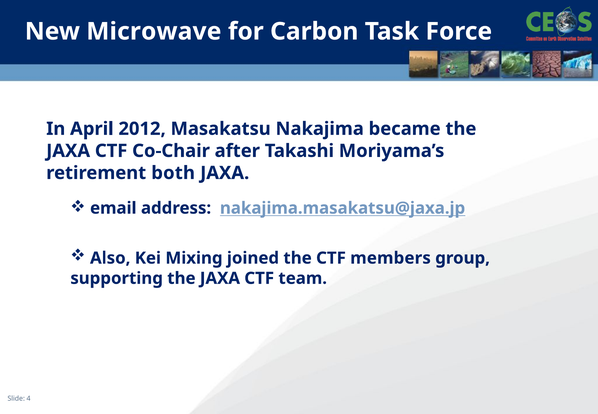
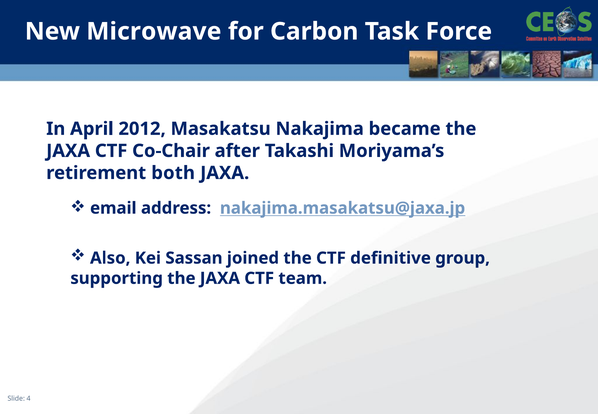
Mixing: Mixing -> Sassan
members: members -> definitive
